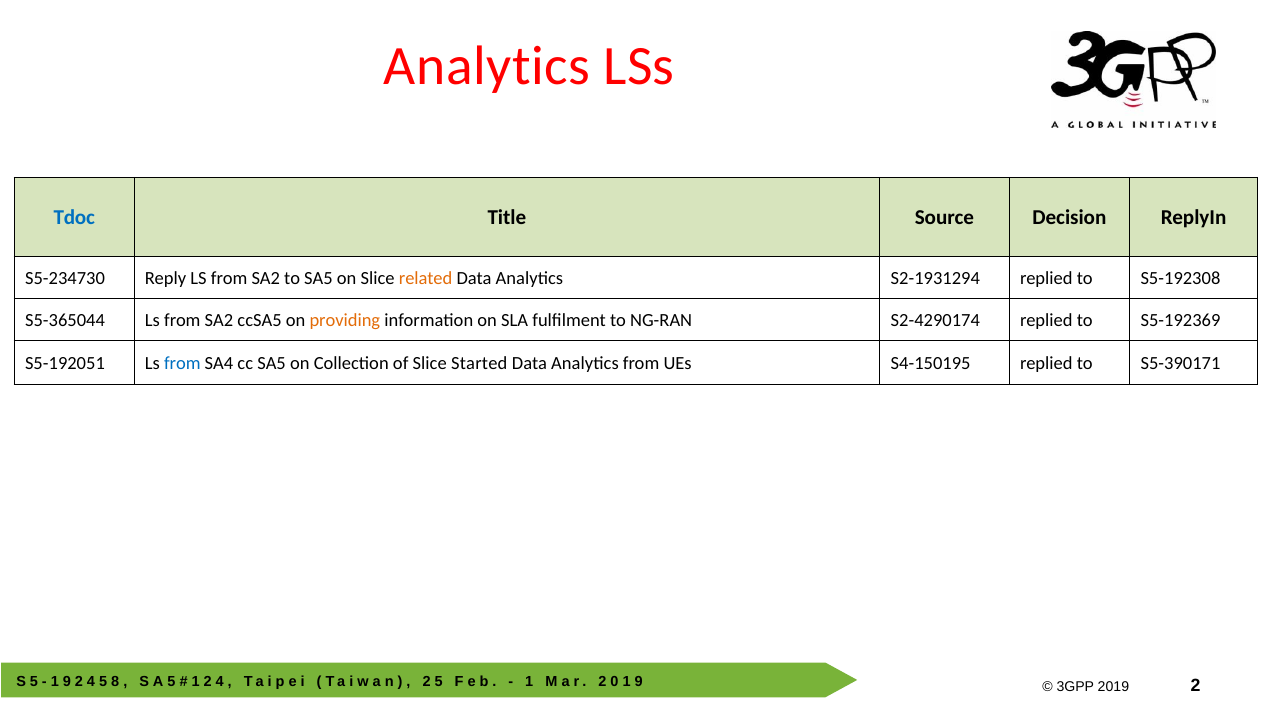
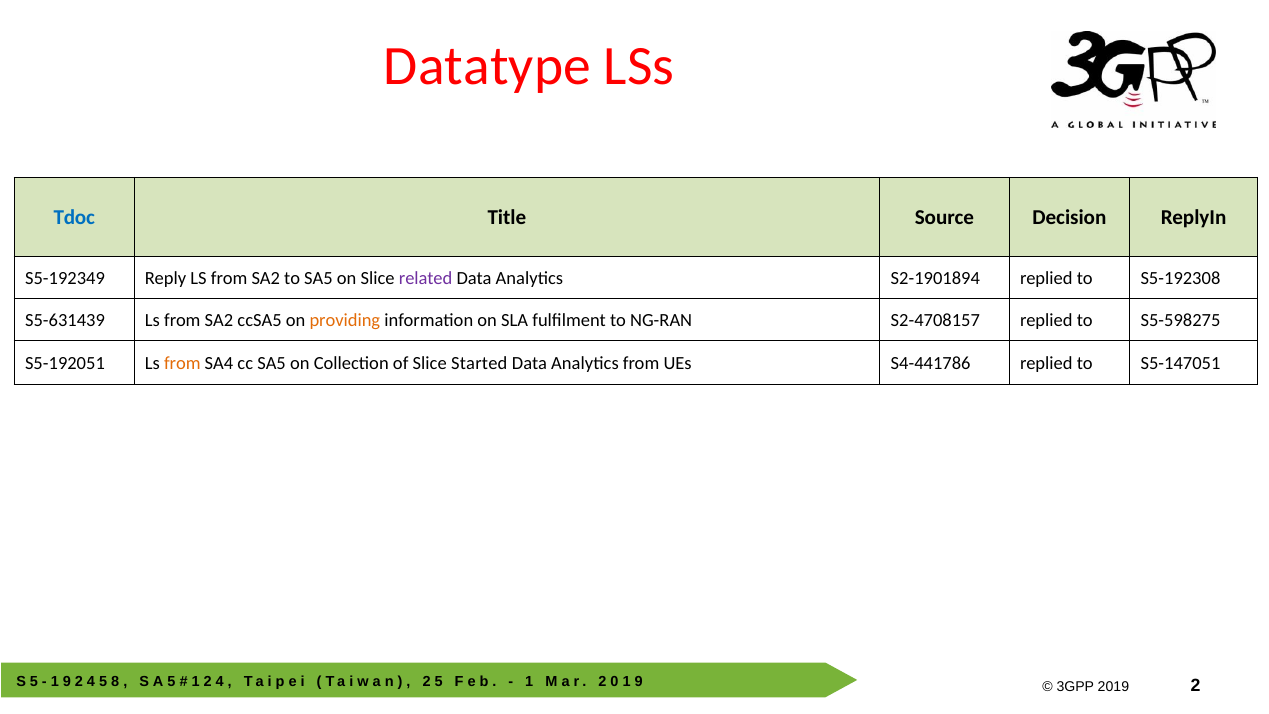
Analytics at (487, 67): Analytics -> Datatype
S5-234730: S5-234730 -> S5-192349
related colour: orange -> purple
S2-1931294: S2-1931294 -> S2-1901894
S5-365044: S5-365044 -> S5-631439
S2-4290174: S2-4290174 -> S2-4708157
S5-192369: S5-192369 -> S5-598275
from at (182, 363) colour: blue -> orange
S4-150195: S4-150195 -> S4-441786
S5-390171: S5-390171 -> S5-147051
